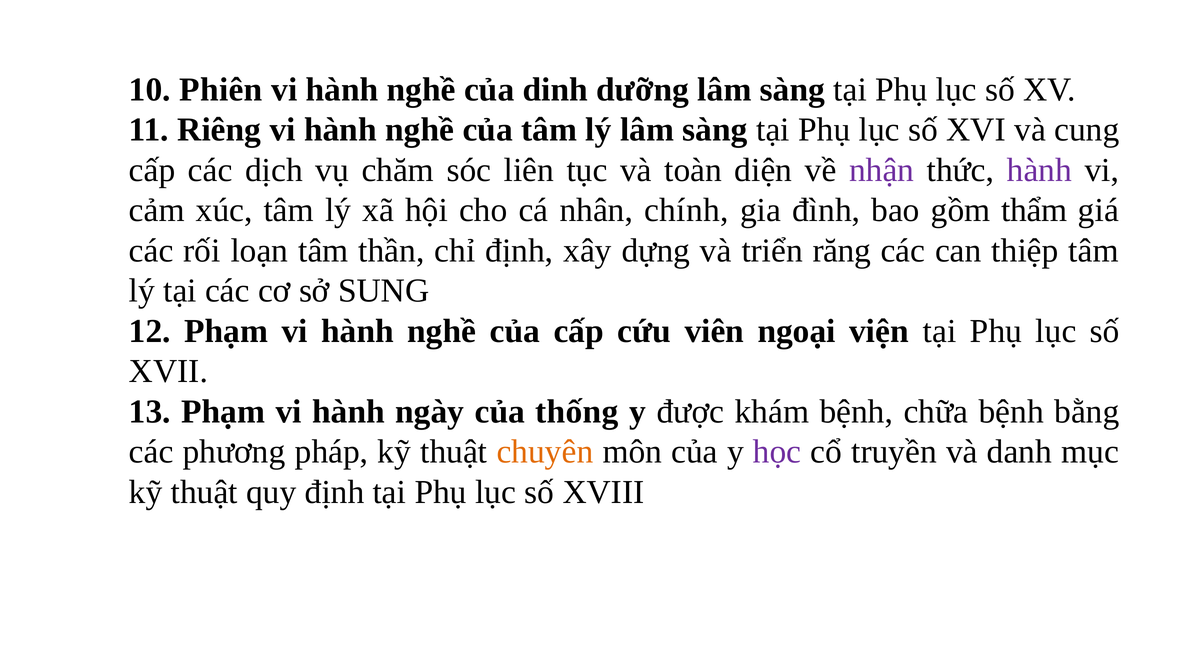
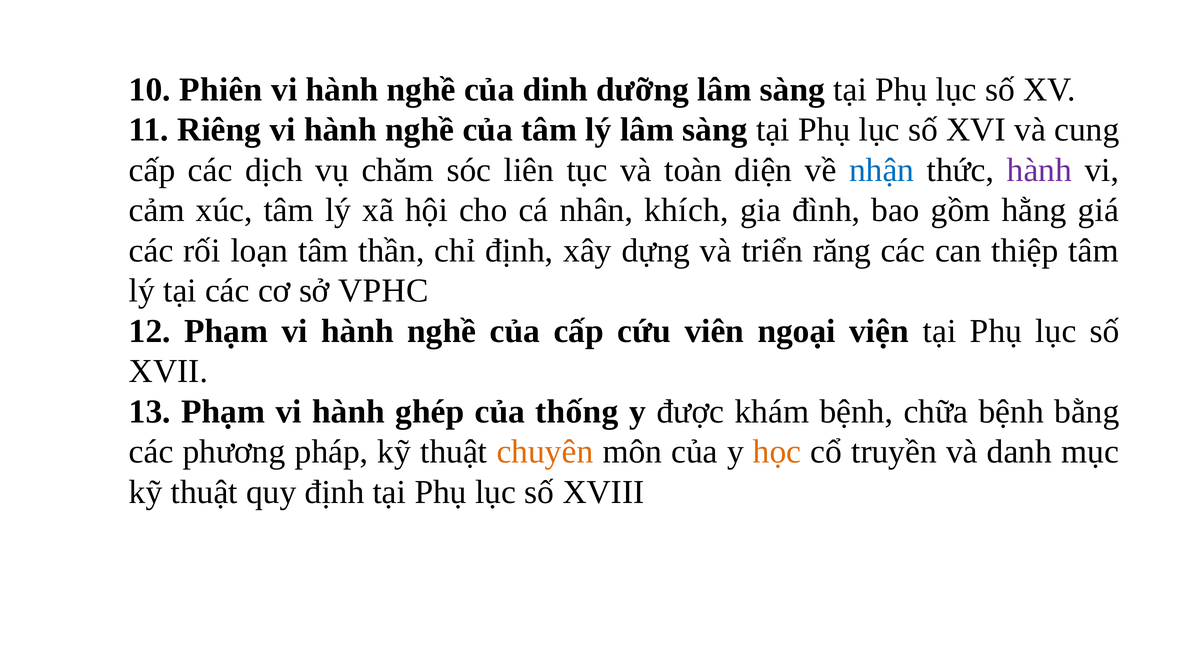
nhận colour: purple -> blue
chính: chính -> khích
thẩm: thẩm -> hằng
SUNG: SUNG -> VPHC
ngày: ngày -> ghép
học colour: purple -> orange
